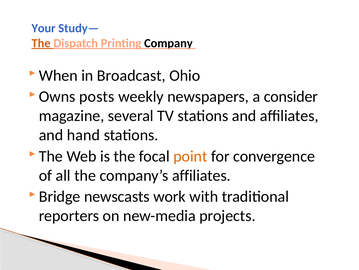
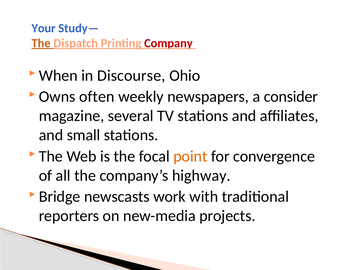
Company colour: black -> red
Broadcast: Broadcast -> Discourse
posts: posts -> often
hand: hand -> small
company’s affiliates: affiliates -> highway
